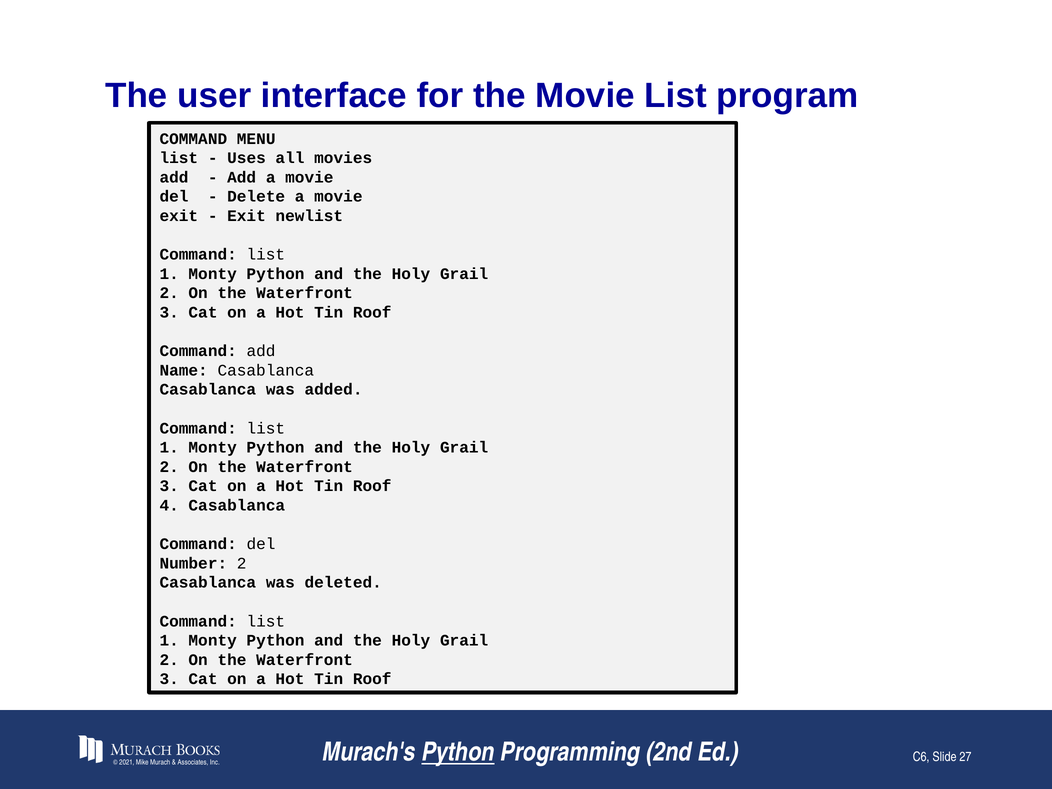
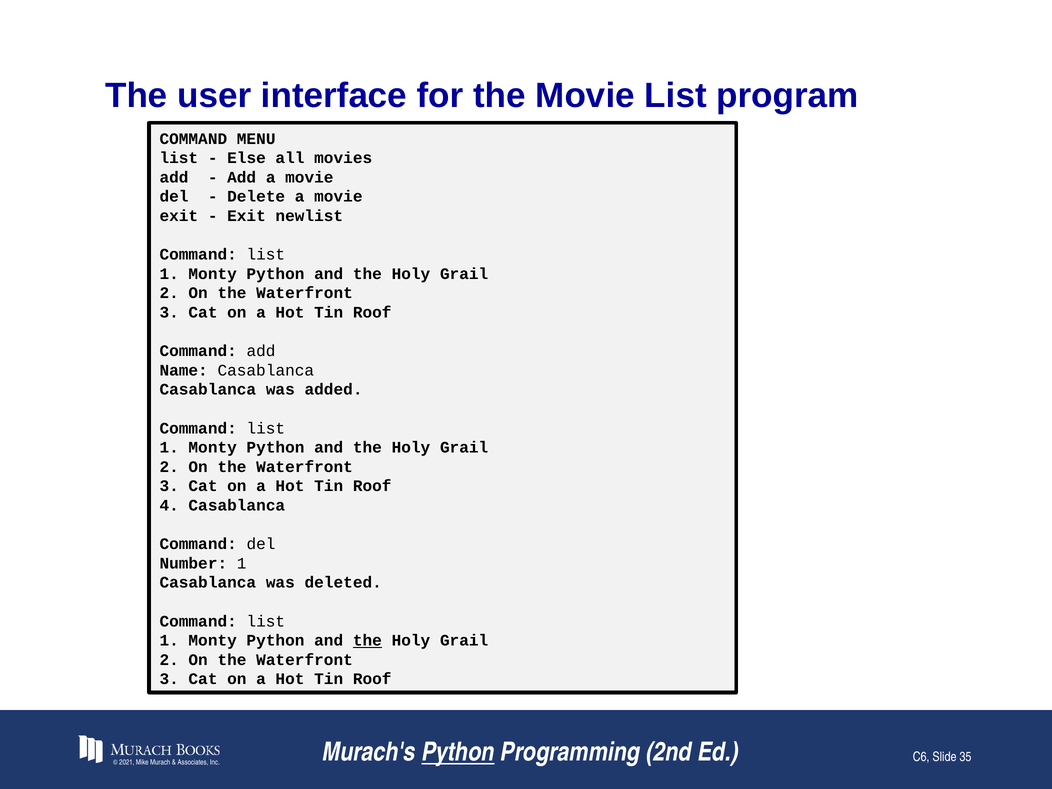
Uses: Uses -> Else
Number 2: 2 -> 1
the at (367, 641) underline: none -> present
27: 27 -> 35
